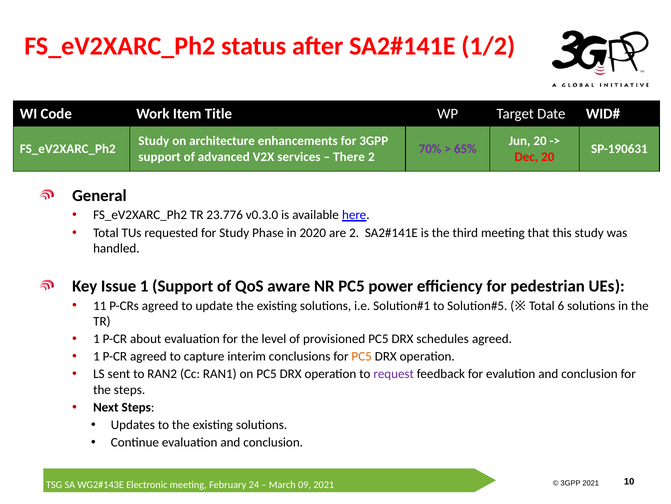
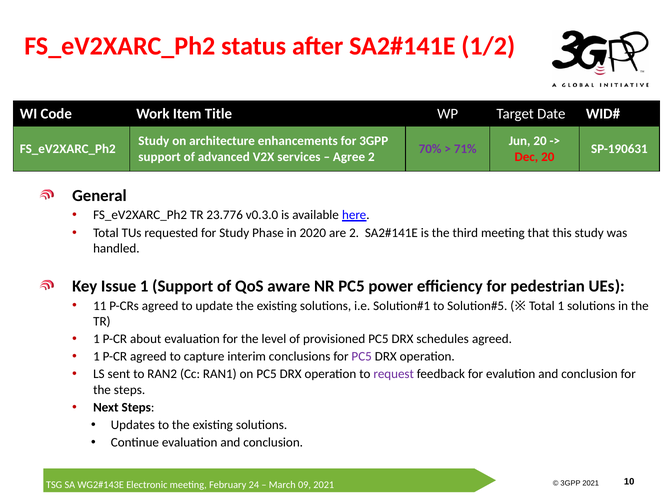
65%: 65% -> 71%
There: There -> Agree
Total 6: 6 -> 1
PC5 at (362, 356) colour: orange -> purple
